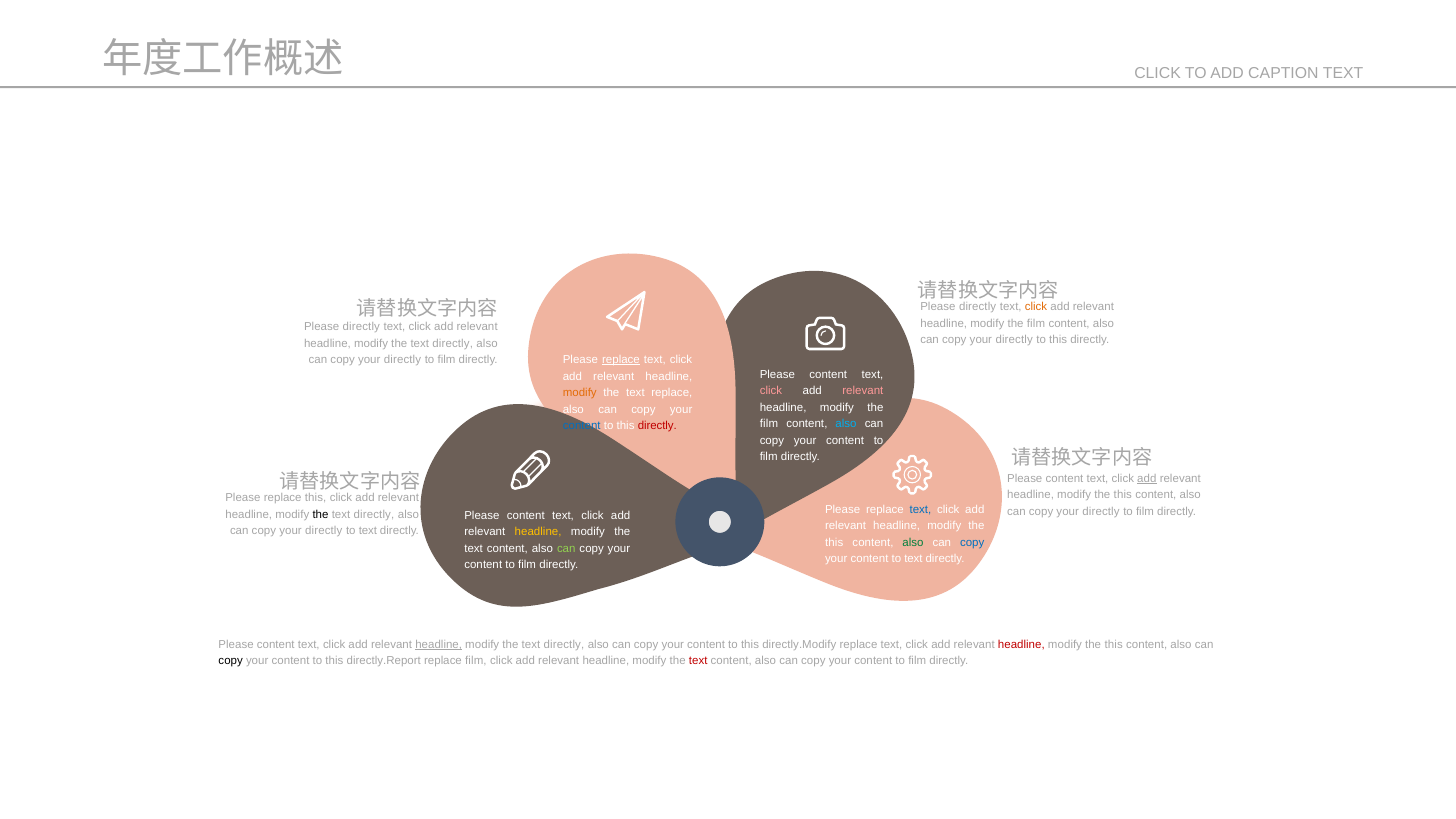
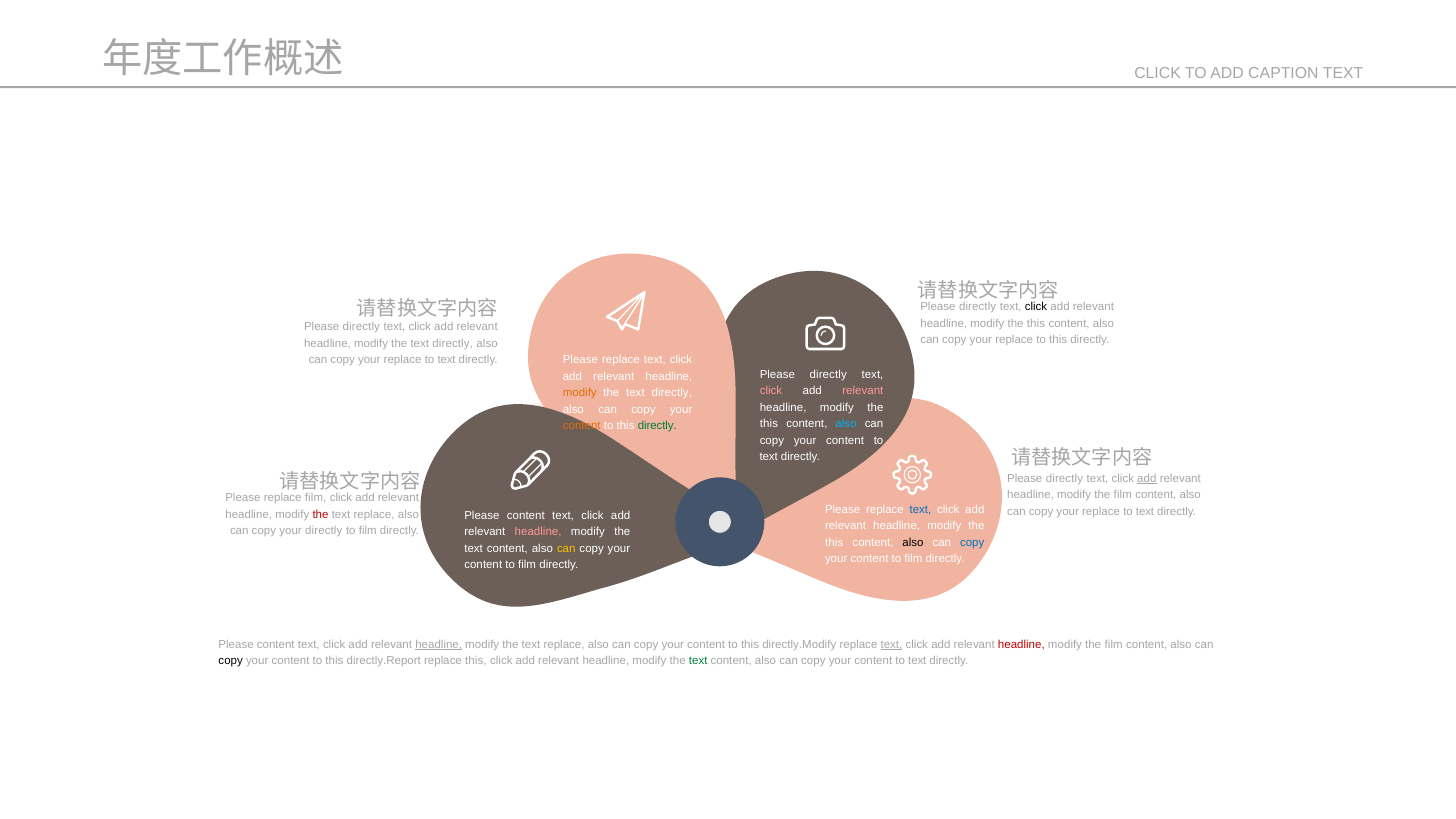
click at (1036, 307) colour: orange -> black
film at (1036, 324): film -> this
directly at (1014, 340): directly -> replace
replace at (621, 360) underline: present -> none
directly at (403, 360): directly -> replace
film at (447, 360): film -> text
content at (828, 374): content -> directly
replace at (672, 393): replace -> directly
film at (769, 424): film -> this
content at (582, 426) colour: blue -> orange
directly at (657, 426) colour: red -> green
film at (769, 457): film -> text
content at (1064, 479): content -> directly
this at (1123, 495): this -> film
replace this: this -> film
directly at (1101, 512): directly -> replace
film at (1145, 512): film -> text
the at (321, 514) colour: black -> red
directly at (374, 514): directly -> replace
text at (368, 531): text -> film
headline at (538, 532) colour: yellow -> pink
also at (913, 542) colour: green -> black
can at (566, 548) colour: light green -> yellow
text at (913, 559): text -> film
directly at (564, 644): directly -> replace
text at (891, 644) underline: none -> present
this at (1114, 644): this -> film
replace film: film -> this
text at (698, 661) colour: red -> green
film at (917, 661): film -> text
